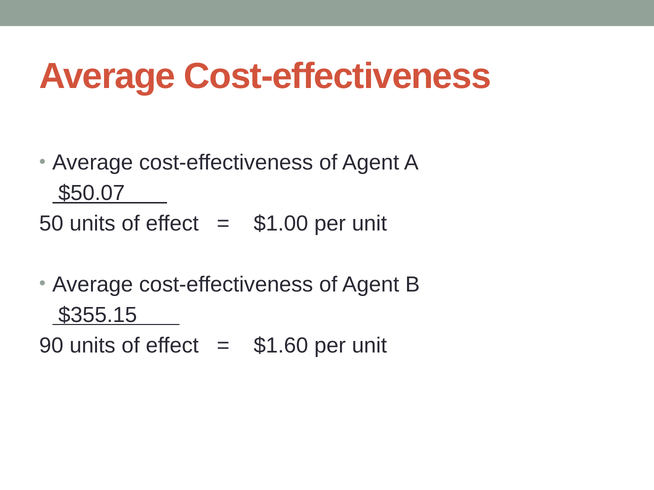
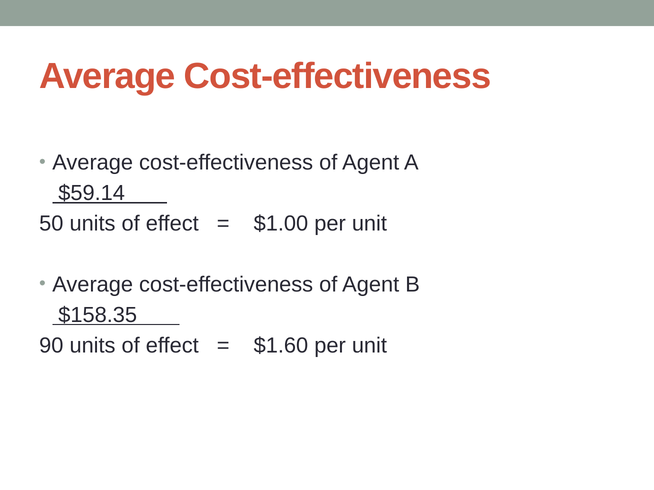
$50.07: $50.07 -> $59.14
$355.15: $355.15 -> $158.35
